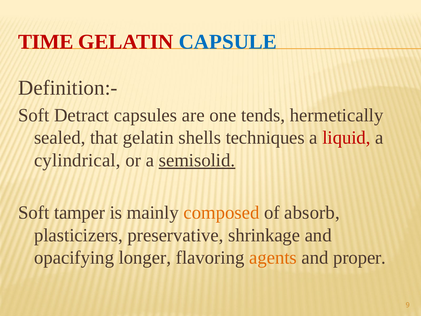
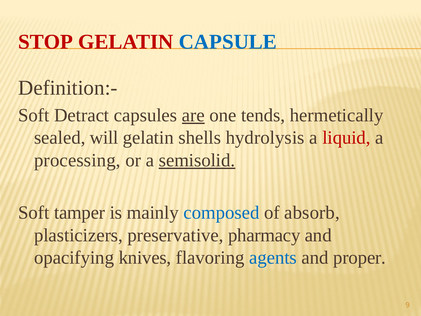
TIME: TIME -> STOP
are underline: none -> present
that: that -> will
techniques: techniques -> hydrolysis
cylindrical: cylindrical -> processing
composed colour: orange -> blue
shrinkage: shrinkage -> pharmacy
longer: longer -> knives
agents colour: orange -> blue
